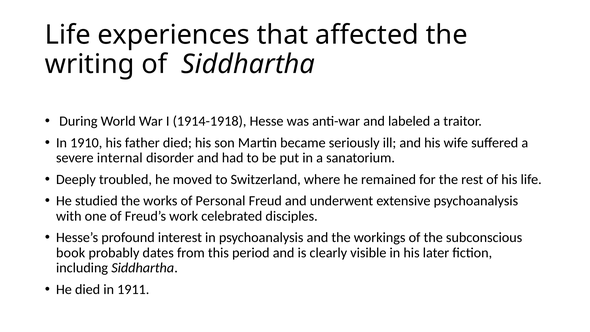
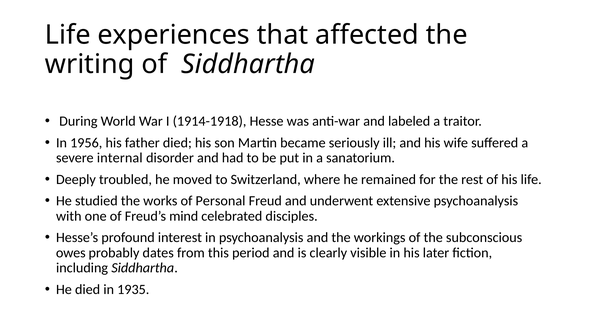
1910: 1910 -> 1956
work: work -> mind
book: book -> owes
1911: 1911 -> 1935
